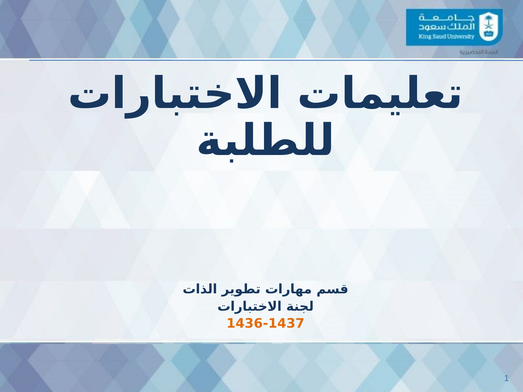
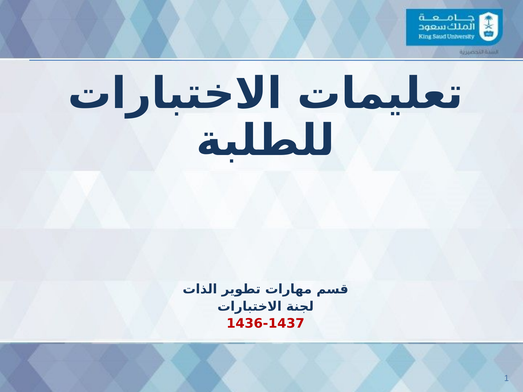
1436-1437 colour: orange -> red
